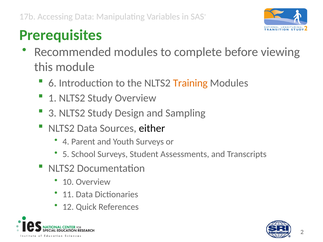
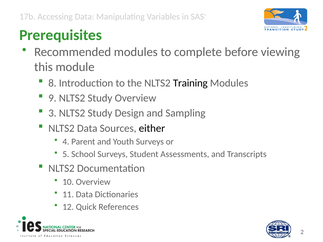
6: 6 -> 8
Training colour: orange -> black
1: 1 -> 9
